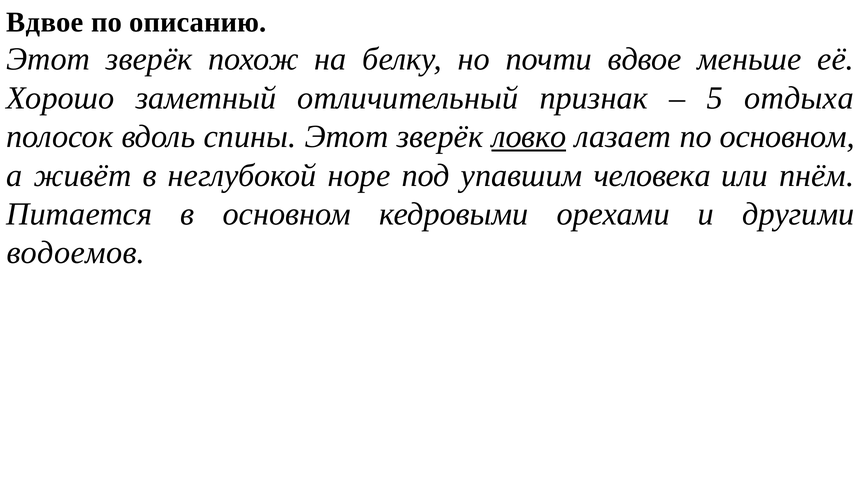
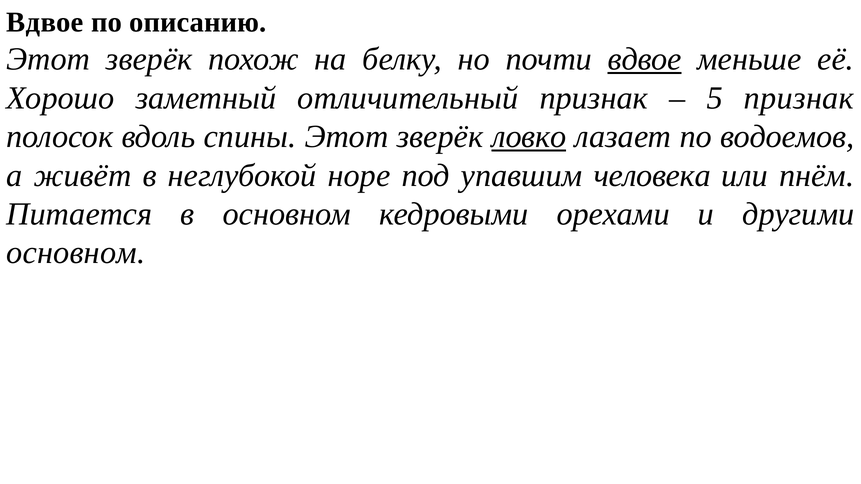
вдвое at (645, 59) underline: none -> present
5 отдыха: отдыха -> признак
по основном: основном -> водоемов
водоемов at (76, 253): водоемов -> основном
